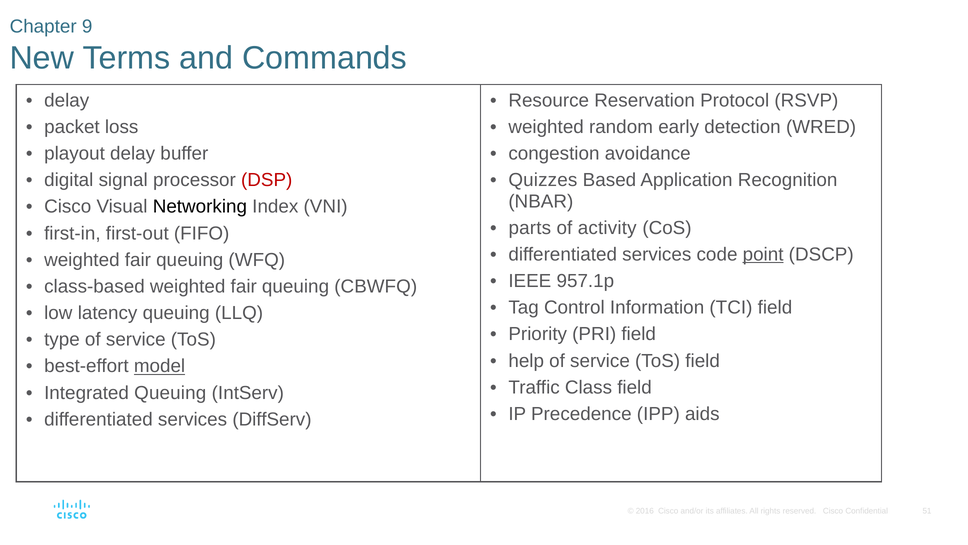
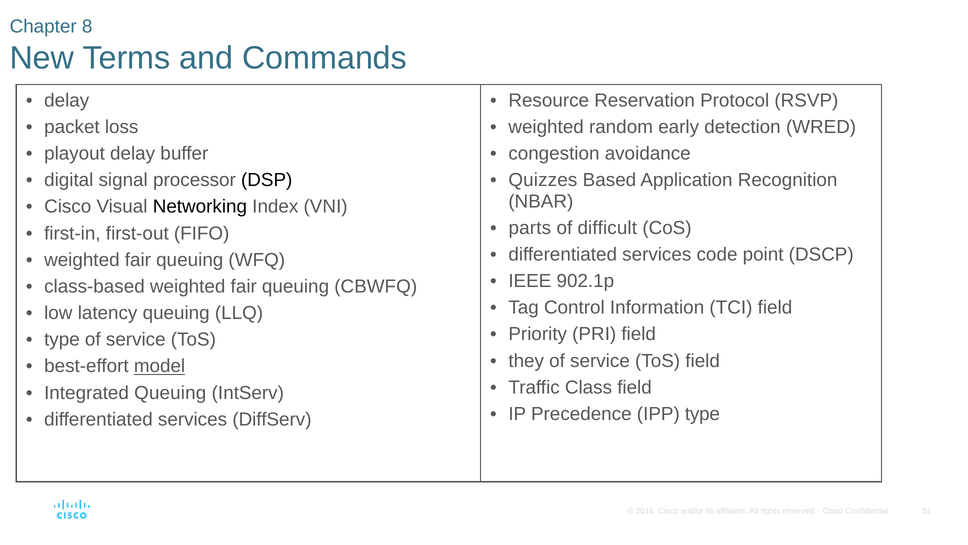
9: 9 -> 8
DSP colour: red -> black
activity: activity -> difficult
point underline: present -> none
957.1p: 957.1p -> 902.1p
help: help -> they
IPP aids: aids -> type
